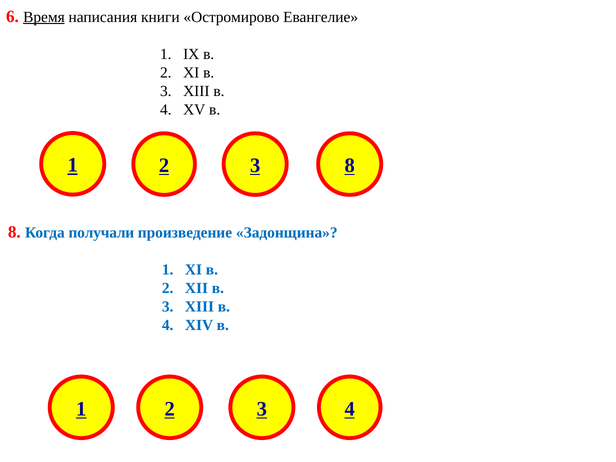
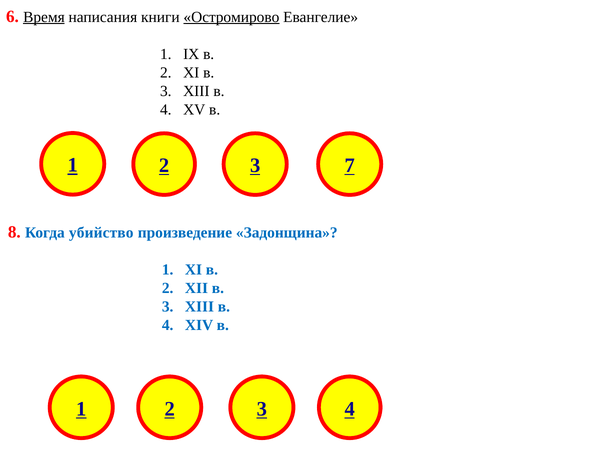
Остромирово underline: none -> present
2 8: 8 -> 7
получали: получали -> убийство
